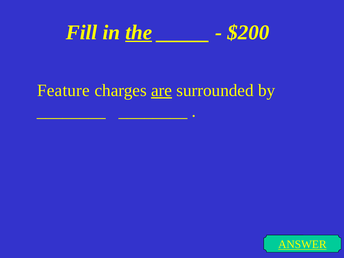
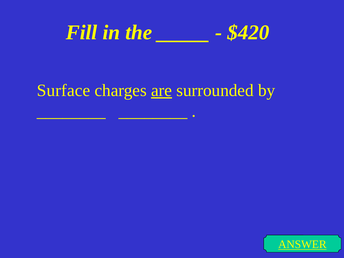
the underline: present -> none
$200: $200 -> $420
Feature: Feature -> Surface
